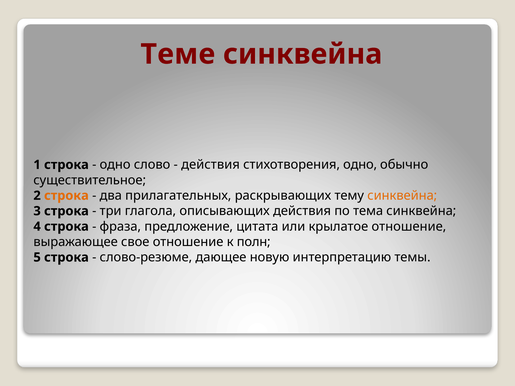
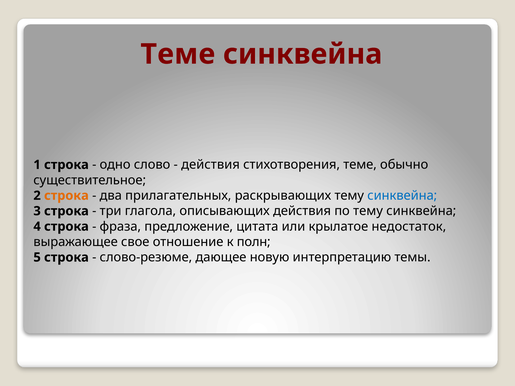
стихотворения одно: одно -> теме
синквейна at (402, 196) colour: orange -> blue
по тема: тема -> тему
крылатое отношение: отношение -> недостаток
